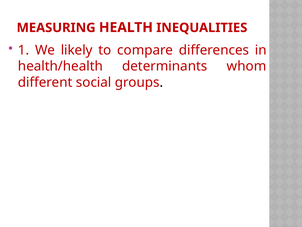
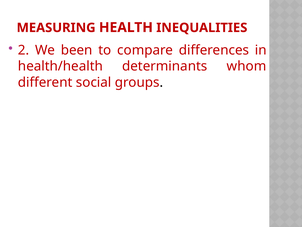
1: 1 -> 2
likely: likely -> been
